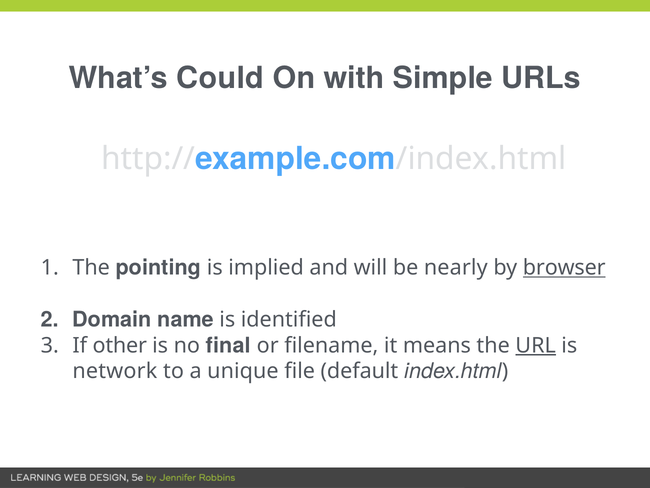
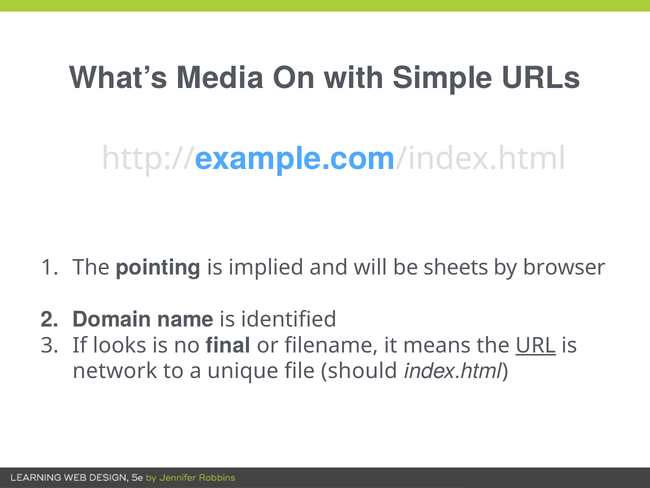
Could: Could -> Media
nearly: nearly -> sheets
browser underline: present -> none
other: other -> looks
default: default -> should
